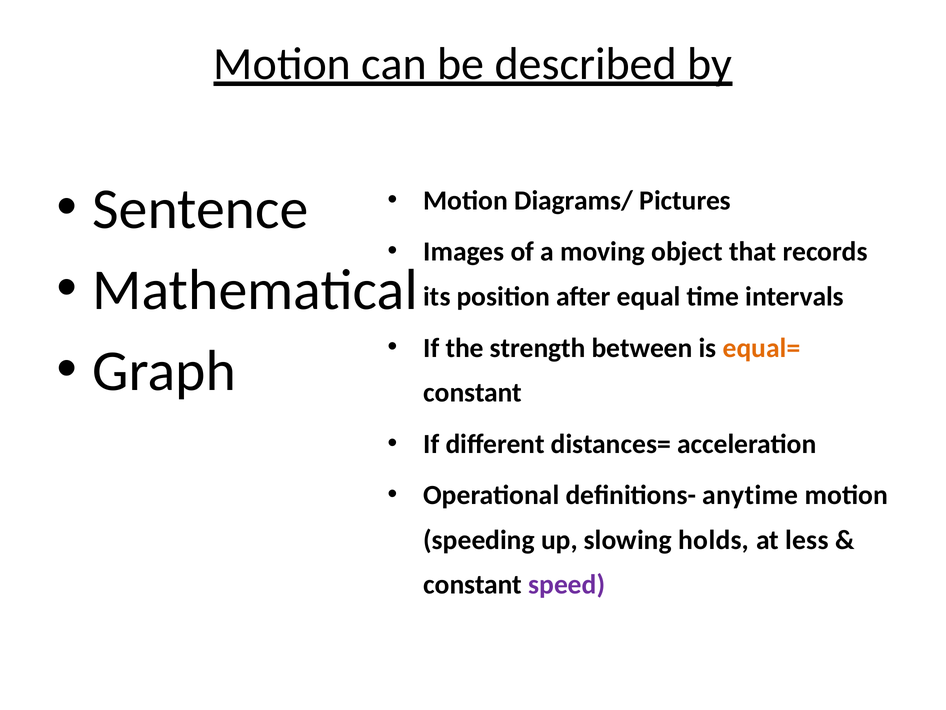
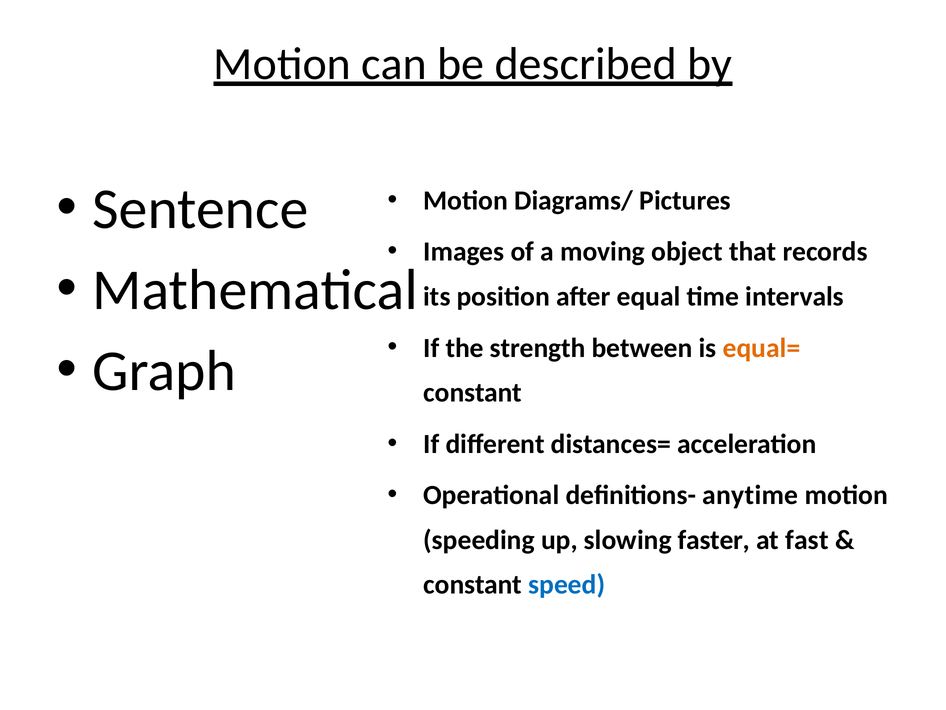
holds: holds -> faster
less: less -> fast
speed colour: purple -> blue
